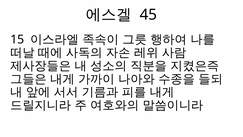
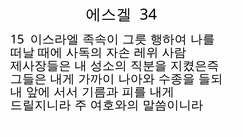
45: 45 -> 34
